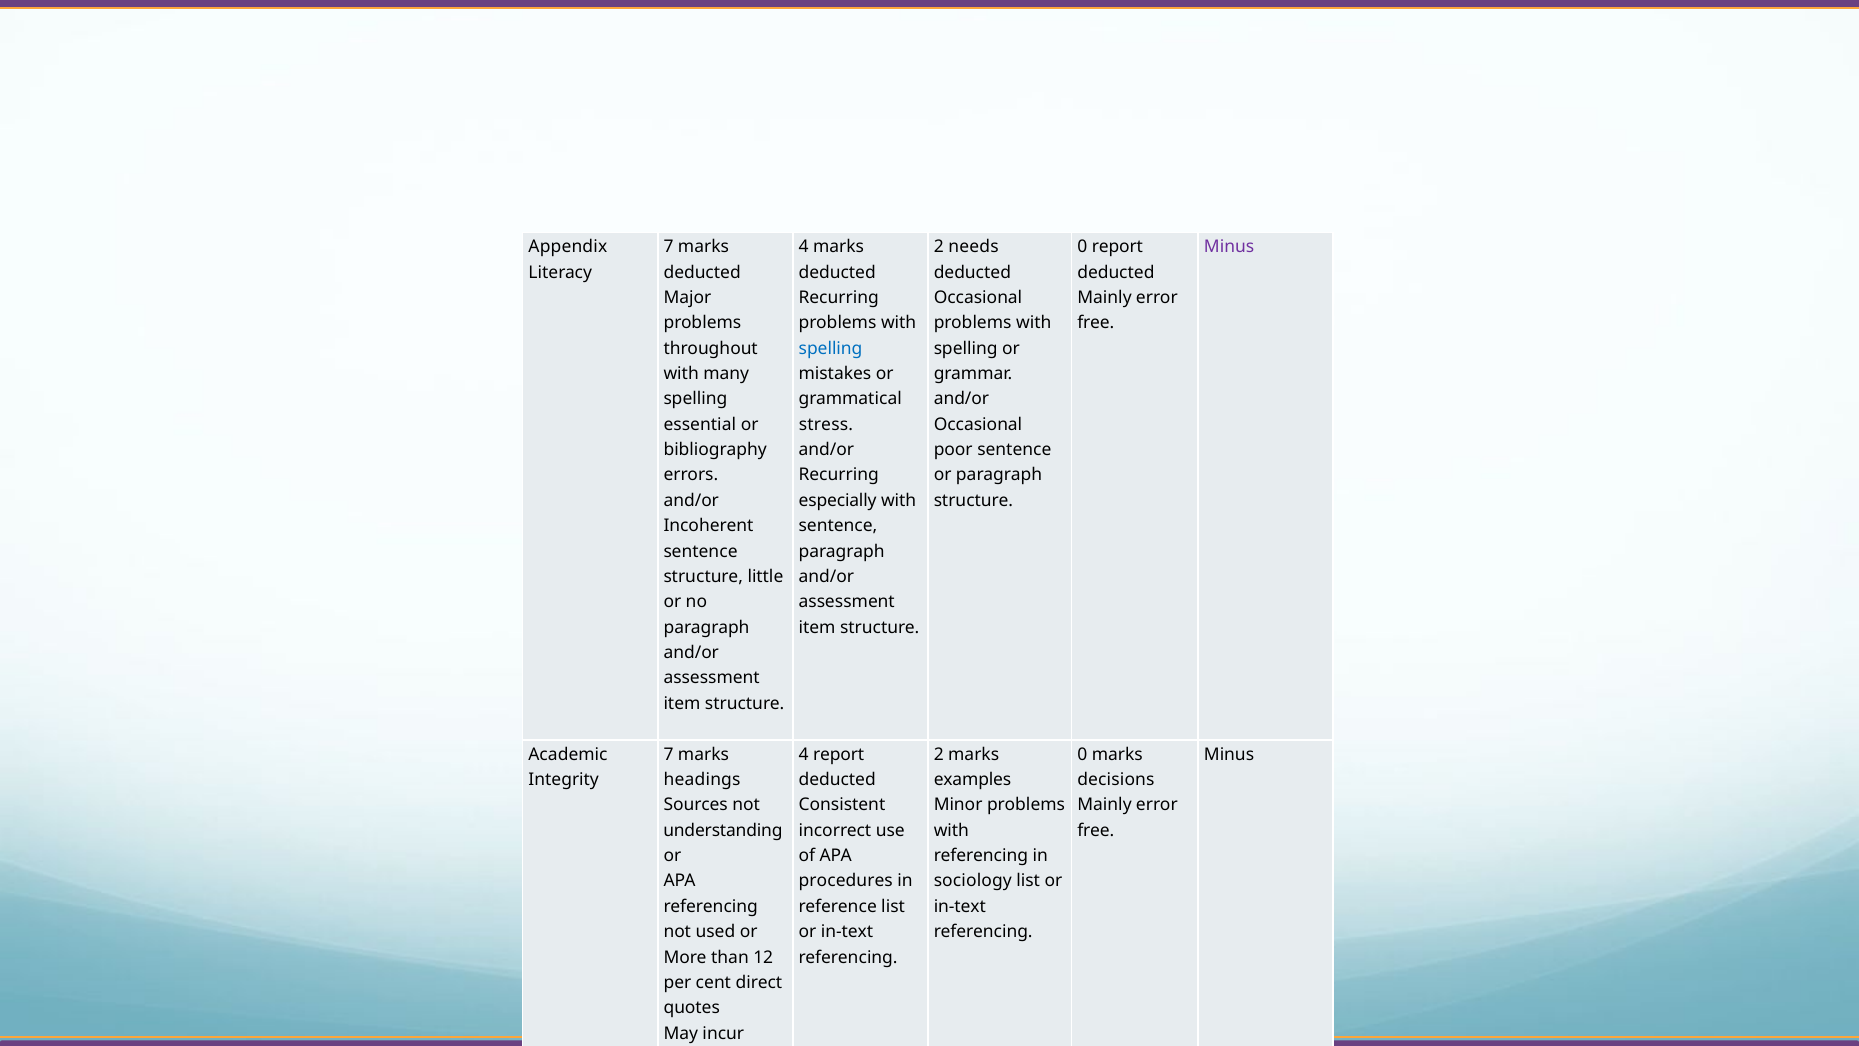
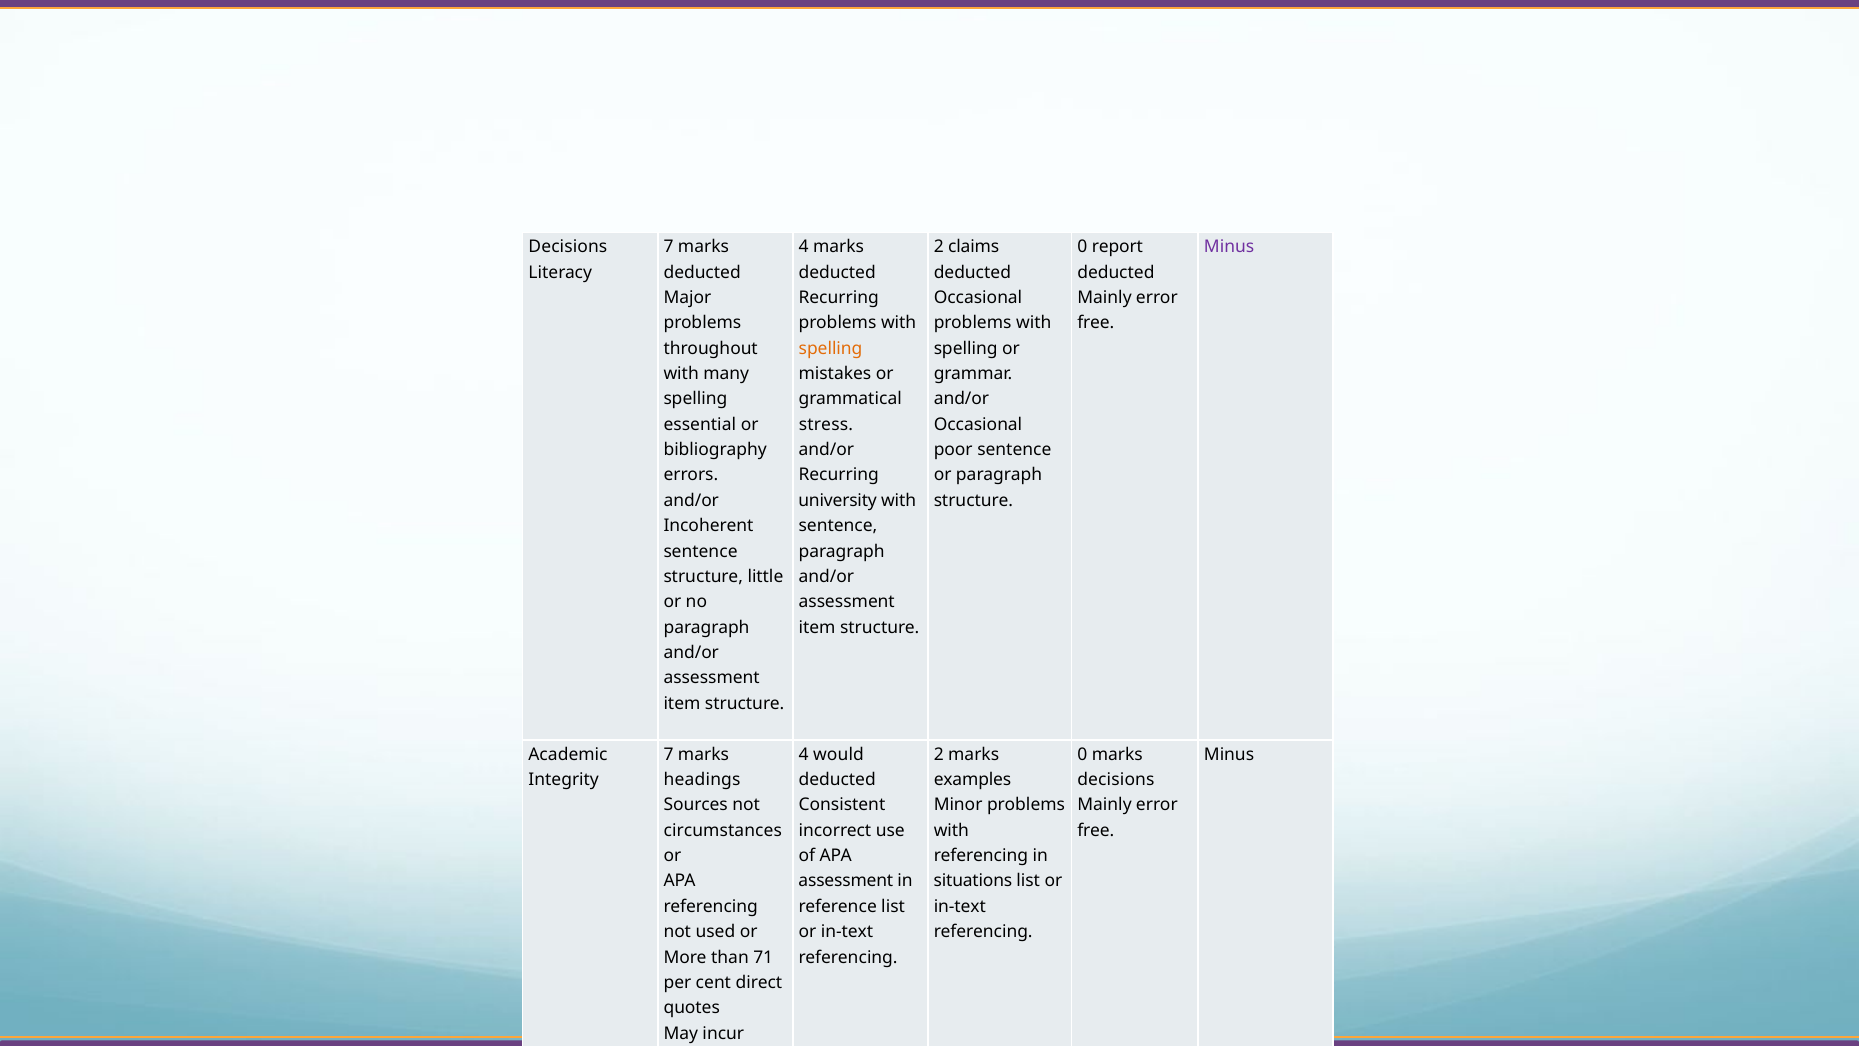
Appendix at (568, 247): Appendix -> Decisions
needs: needs -> claims
spelling at (831, 348) colour: blue -> orange
especially: especially -> university
4 report: report -> would
understanding: understanding -> circumstances
procedures at (846, 881): procedures -> assessment
sociology: sociology -> situations
12: 12 -> 71
